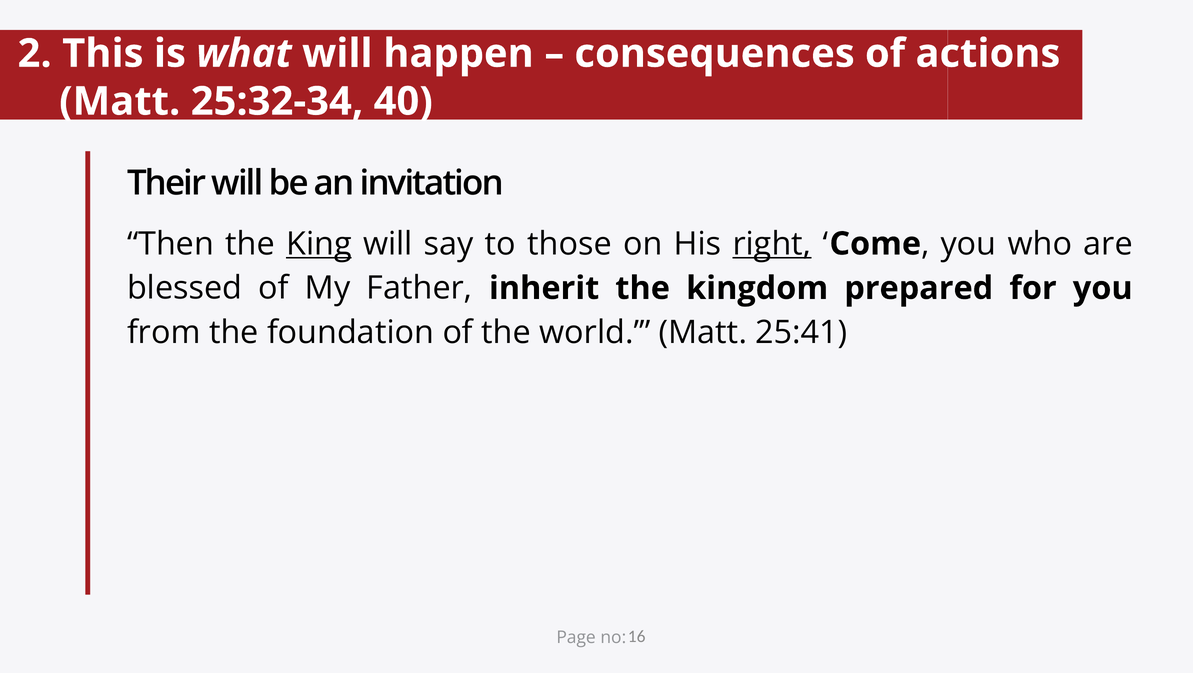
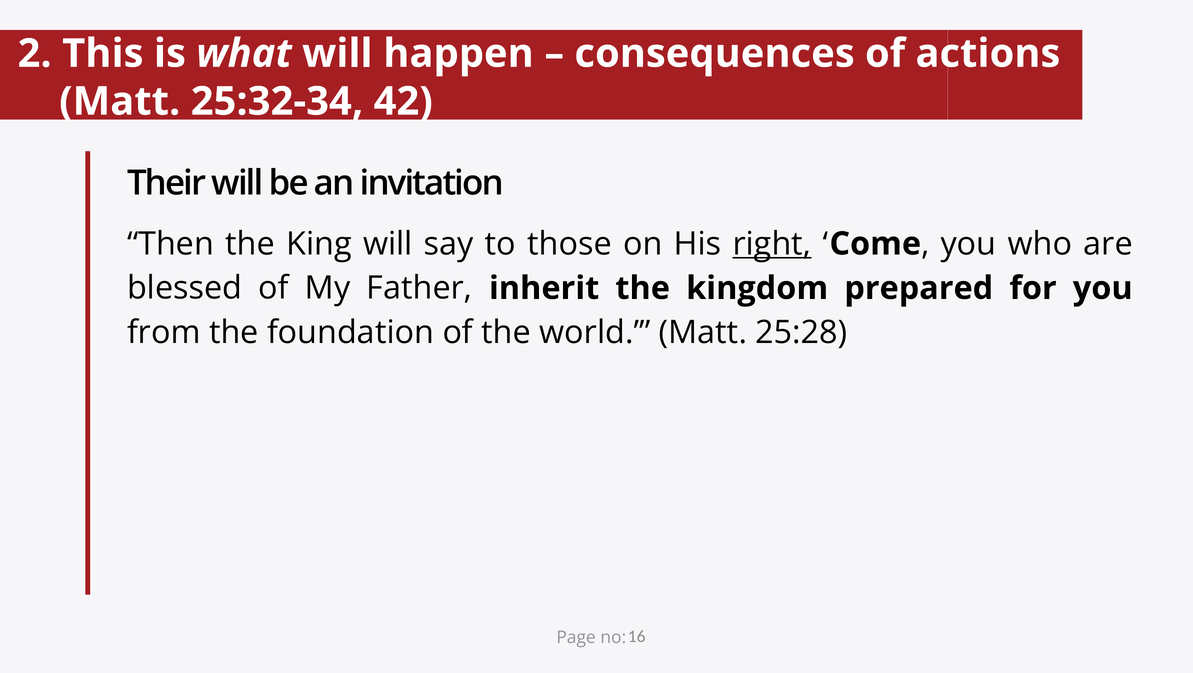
40: 40 -> 42
King underline: present -> none
25:41: 25:41 -> 25:28
